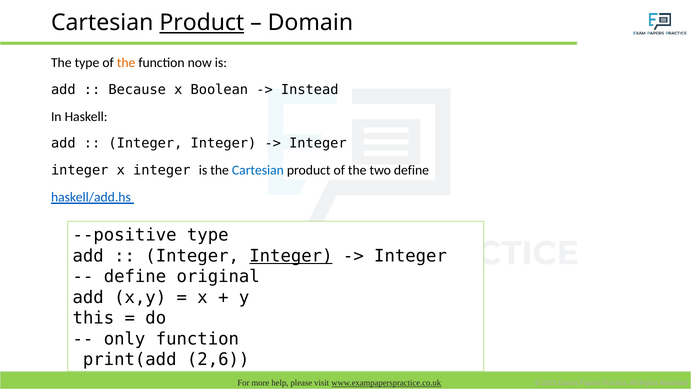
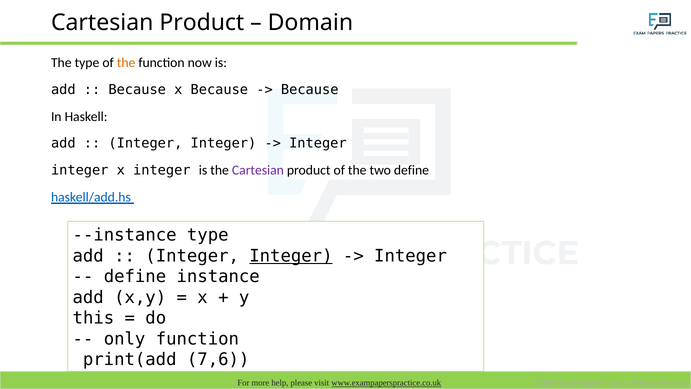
Product at (202, 23) underline: present -> none
x Boolean: Boolean -> Because
Instead at (310, 90): Instead -> Because
Cartesian at (258, 170) colour: blue -> purple
--positive: --positive -> --instance
original: original -> instance
2,6: 2,6 -> 7,6
